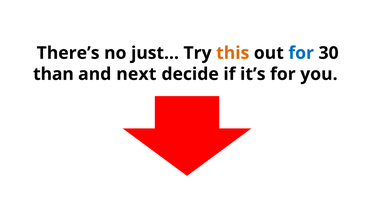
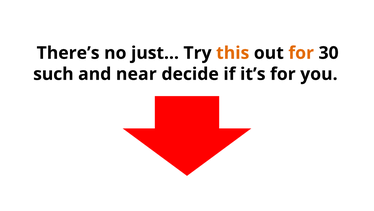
for at (301, 53) colour: blue -> orange
than: than -> such
next: next -> near
